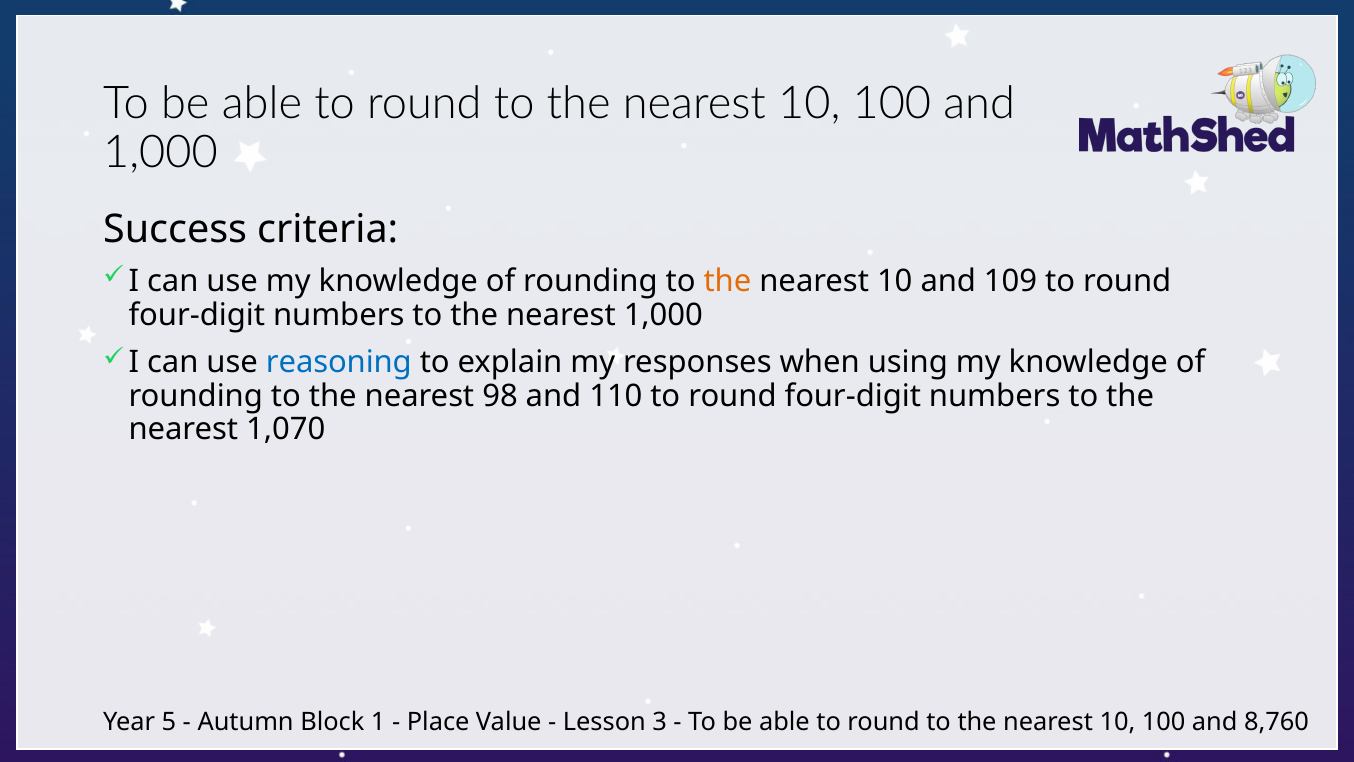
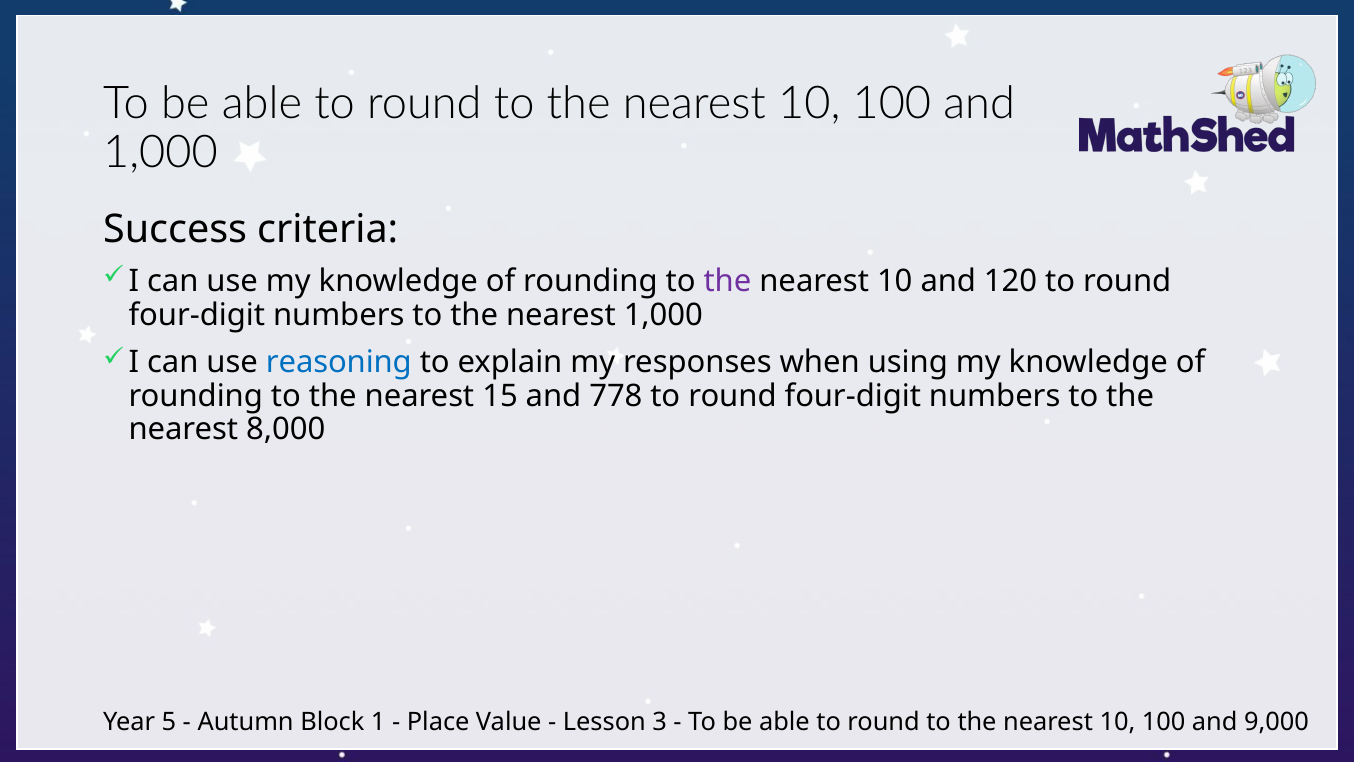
the at (727, 281) colour: orange -> purple
109: 109 -> 120
98: 98 -> 15
110: 110 -> 778
1,070: 1,070 -> 8,000
8,760: 8,760 -> 9,000
